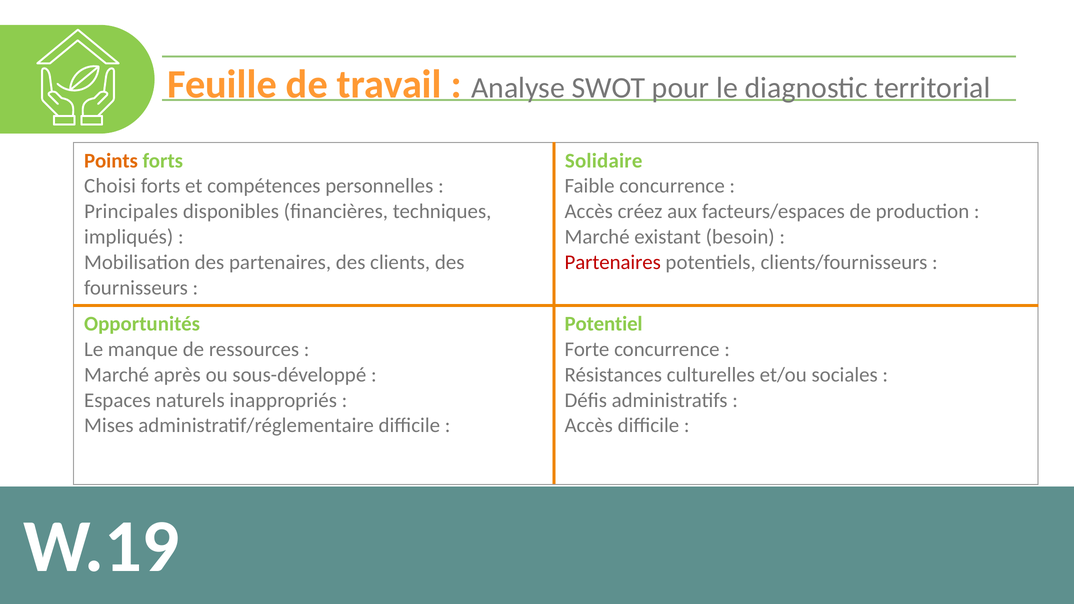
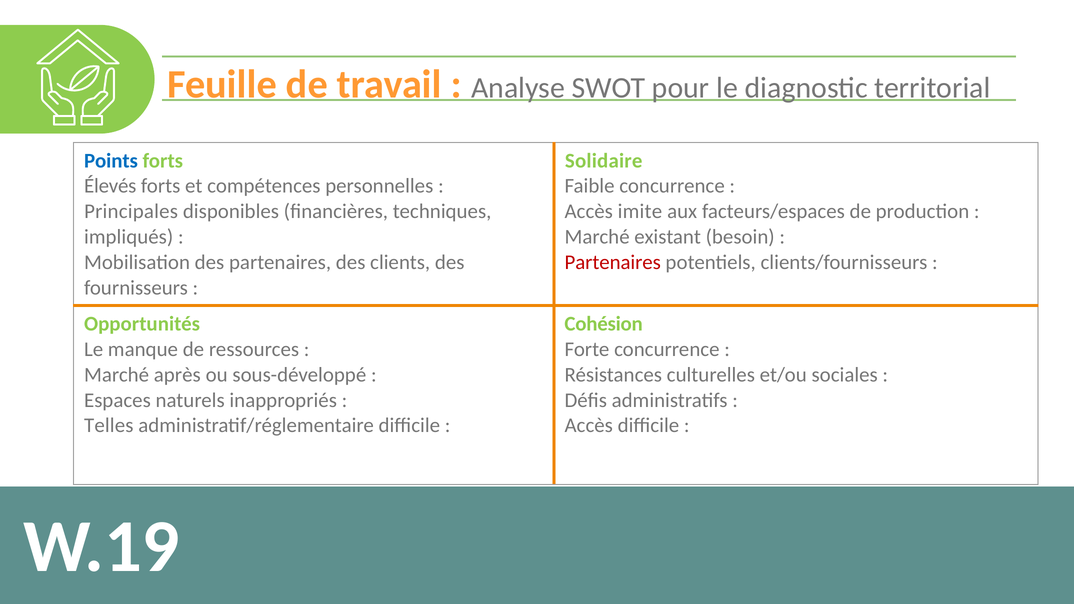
Points colour: orange -> blue
Choisi: Choisi -> Élevés
créez: créez -> imite
Potentiel: Potentiel -> Cohésion
Mises: Mises -> Telles
